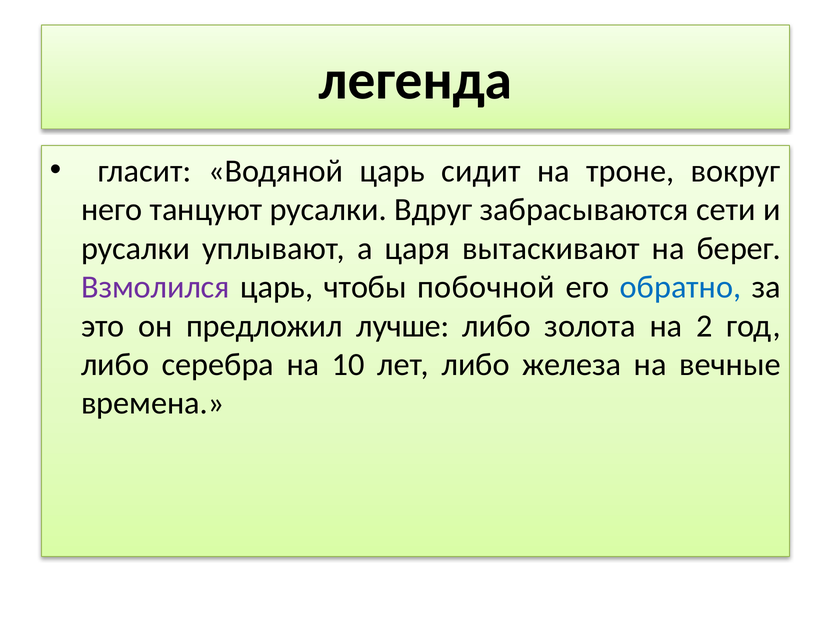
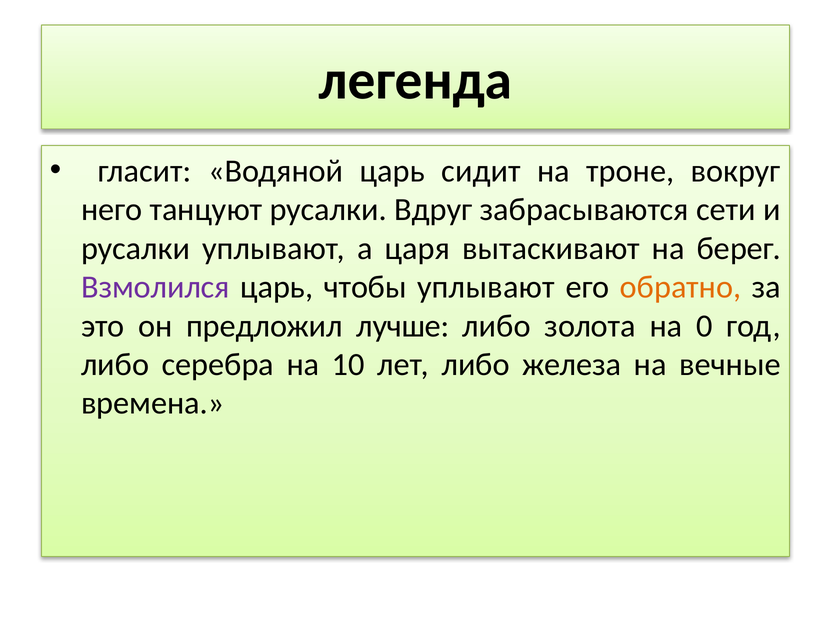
чтобы побочной: побочной -> уплывают
обратно colour: blue -> orange
2: 2 -> 0
